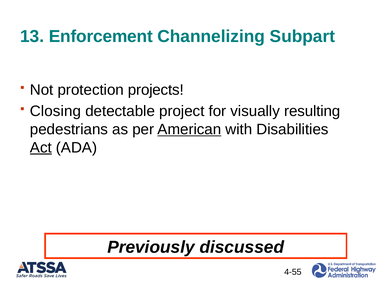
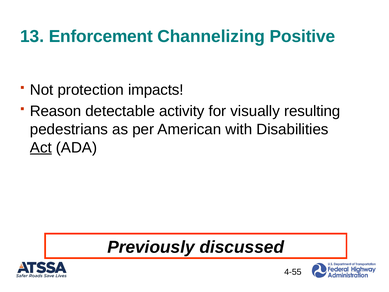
Subpart: Subpart -> Positive
projects: projects -> impacts
Closing: Closing -> Reason
project: project -> activity
American underline: present -> none
